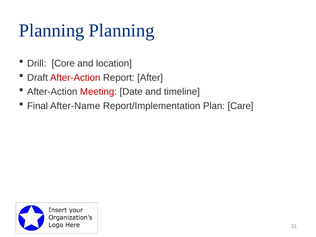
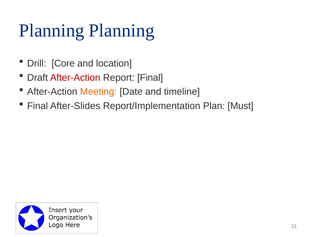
Report After: After -> Final
Meeting colour: red -> orange
After-Name: After-Name -> After-Slides
Care: Care -> Must
